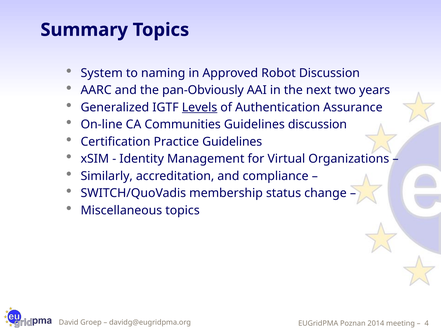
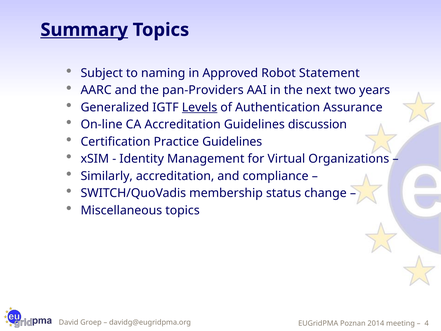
Summary underline: none -> present
System: System -> Subject
Robot Discussion: Discussion -> Statement
pan-Obviously: pan-Obviously -> pan-Providers
CA Communities: Communities -> Accreditation
